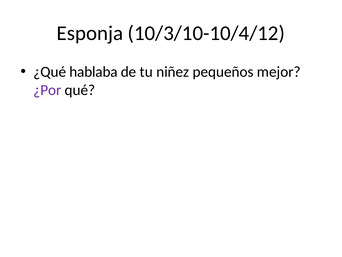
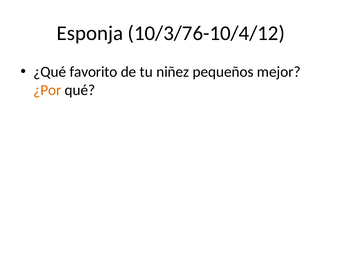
10/3/10-10/4/12: 10/3/10-10/4/12 -> 10/3/76-10/4/12
hablaba: hablaba -> favorito
¿Por colour: purple -> orange
